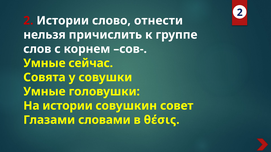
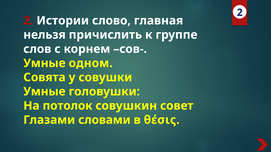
отнести: отнести -> главная
сейчас: сейчас -> одном
На истории: истории -> потолок
